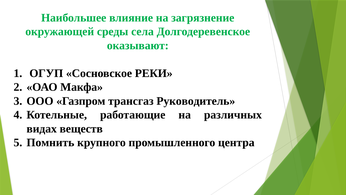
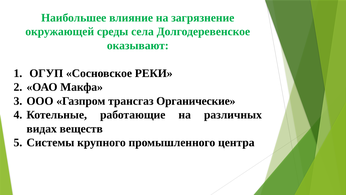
Руководитель: Руководитель -> Органические
Помнить: Помнить -> Системы
